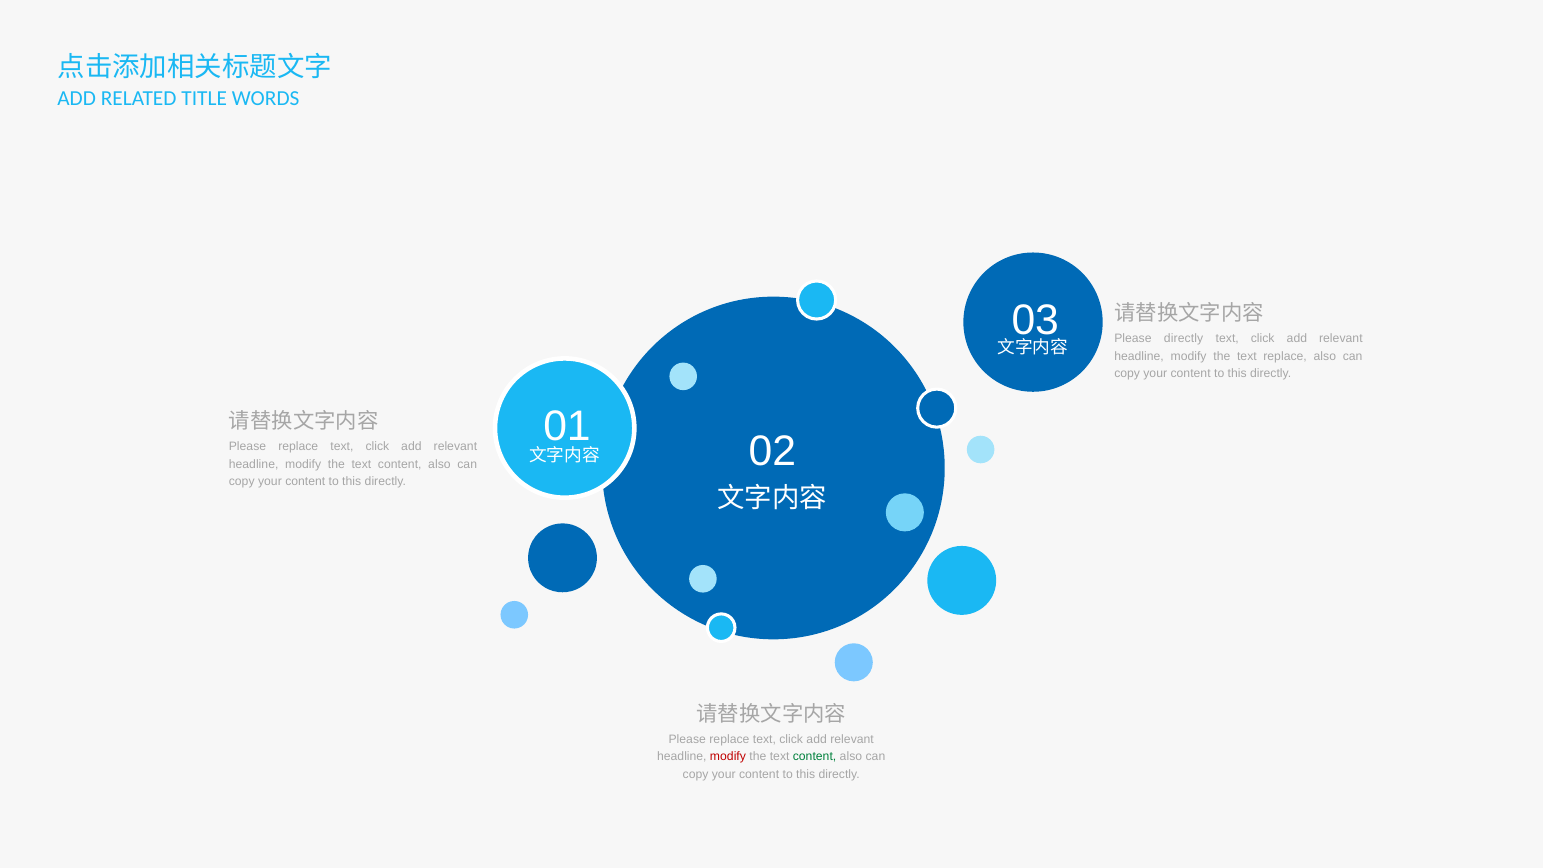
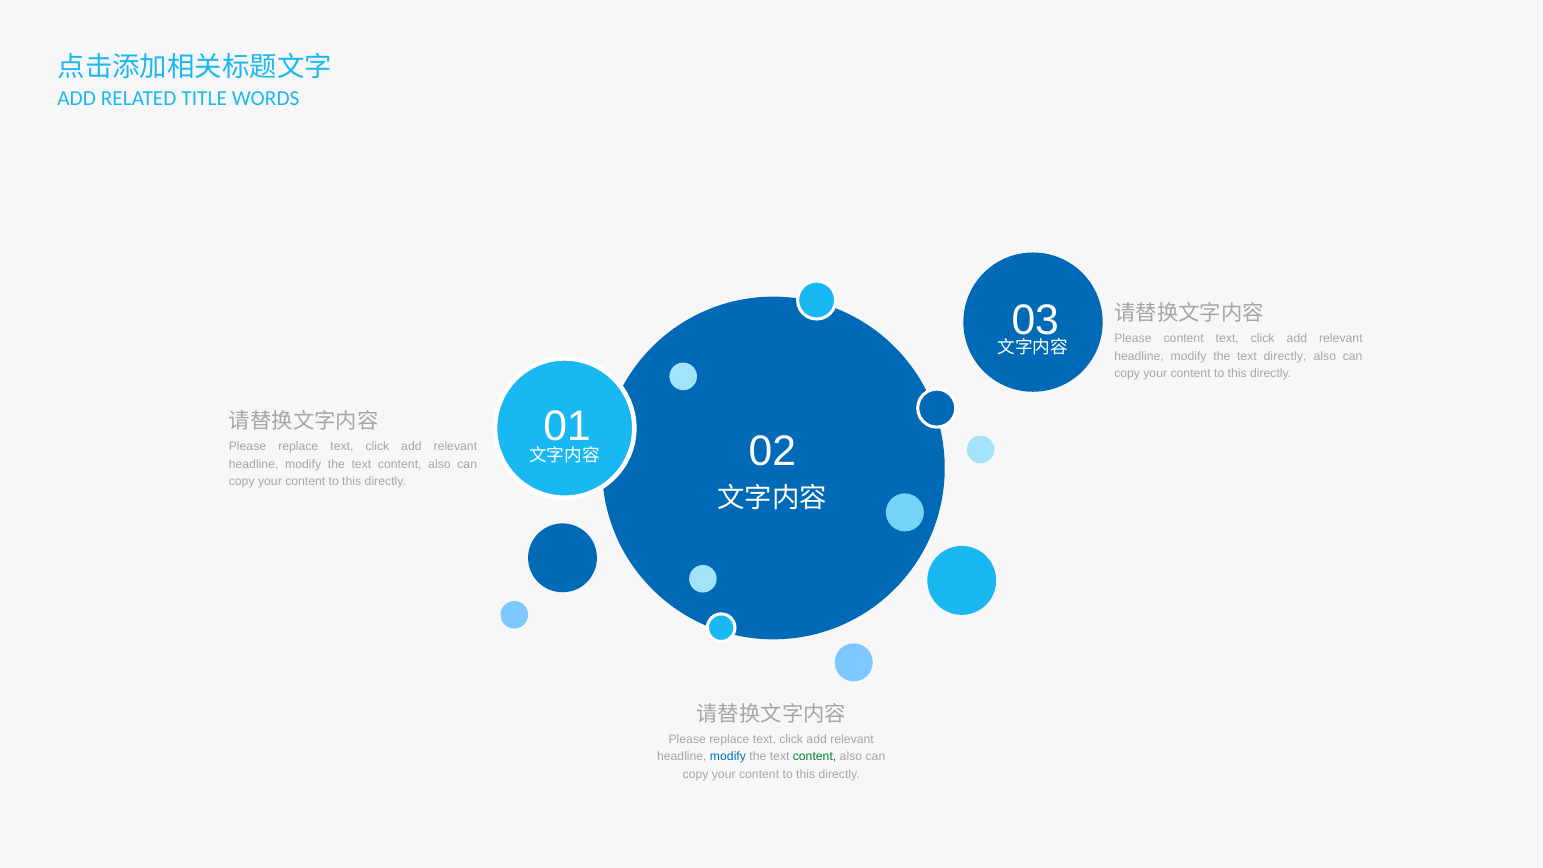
Please directly: directly -> content
text replace: replace -> directly
modify at (728, 757) colour: red -> blue
